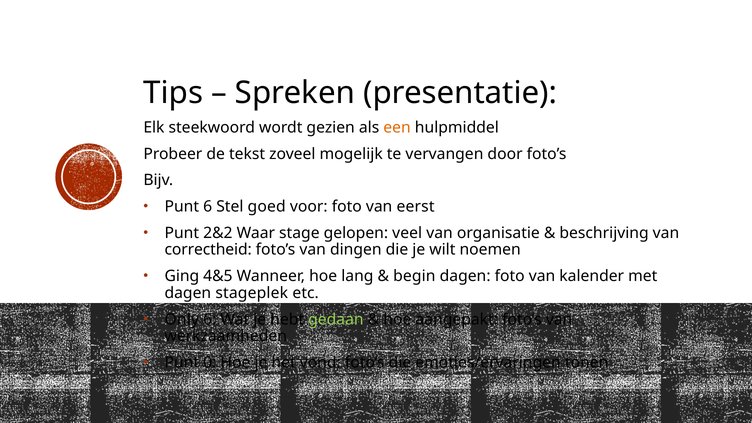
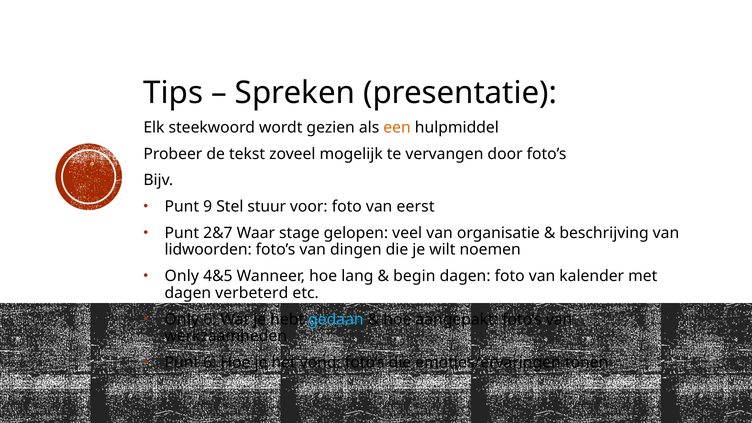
Punt 6: 6 -> 9
goed: goed -> stuur
2&2: 2&2 -> 2&7
correctheid: correctheid -> lidwoorden
Ging at (182, 276): Ging -> Only
stageplek: stageplek -> verbeterd
gedaan colour: light green -> light blue
Punt 0: 0 -> 6
